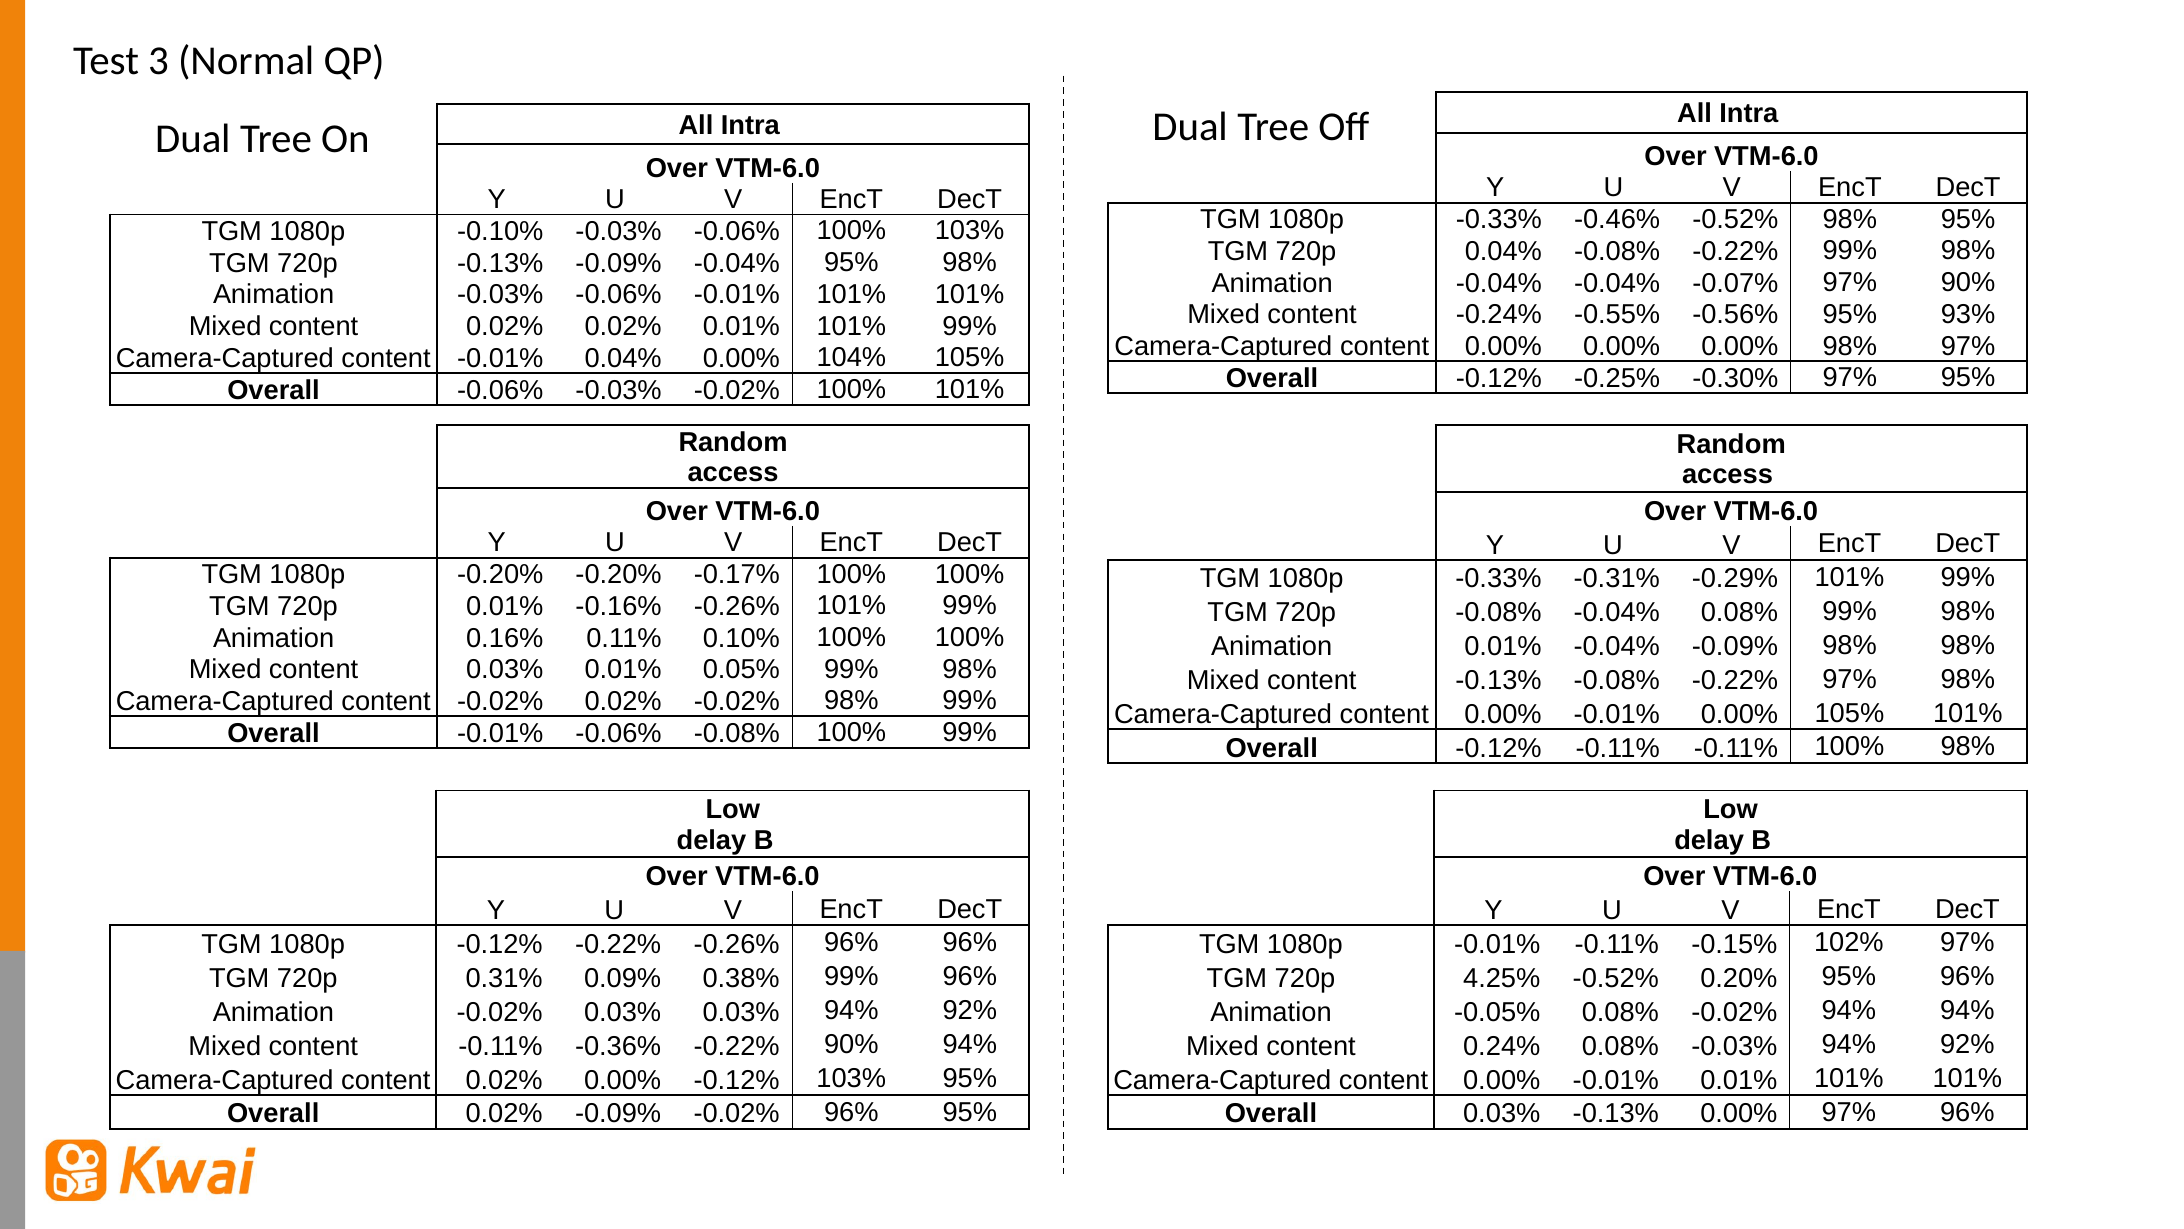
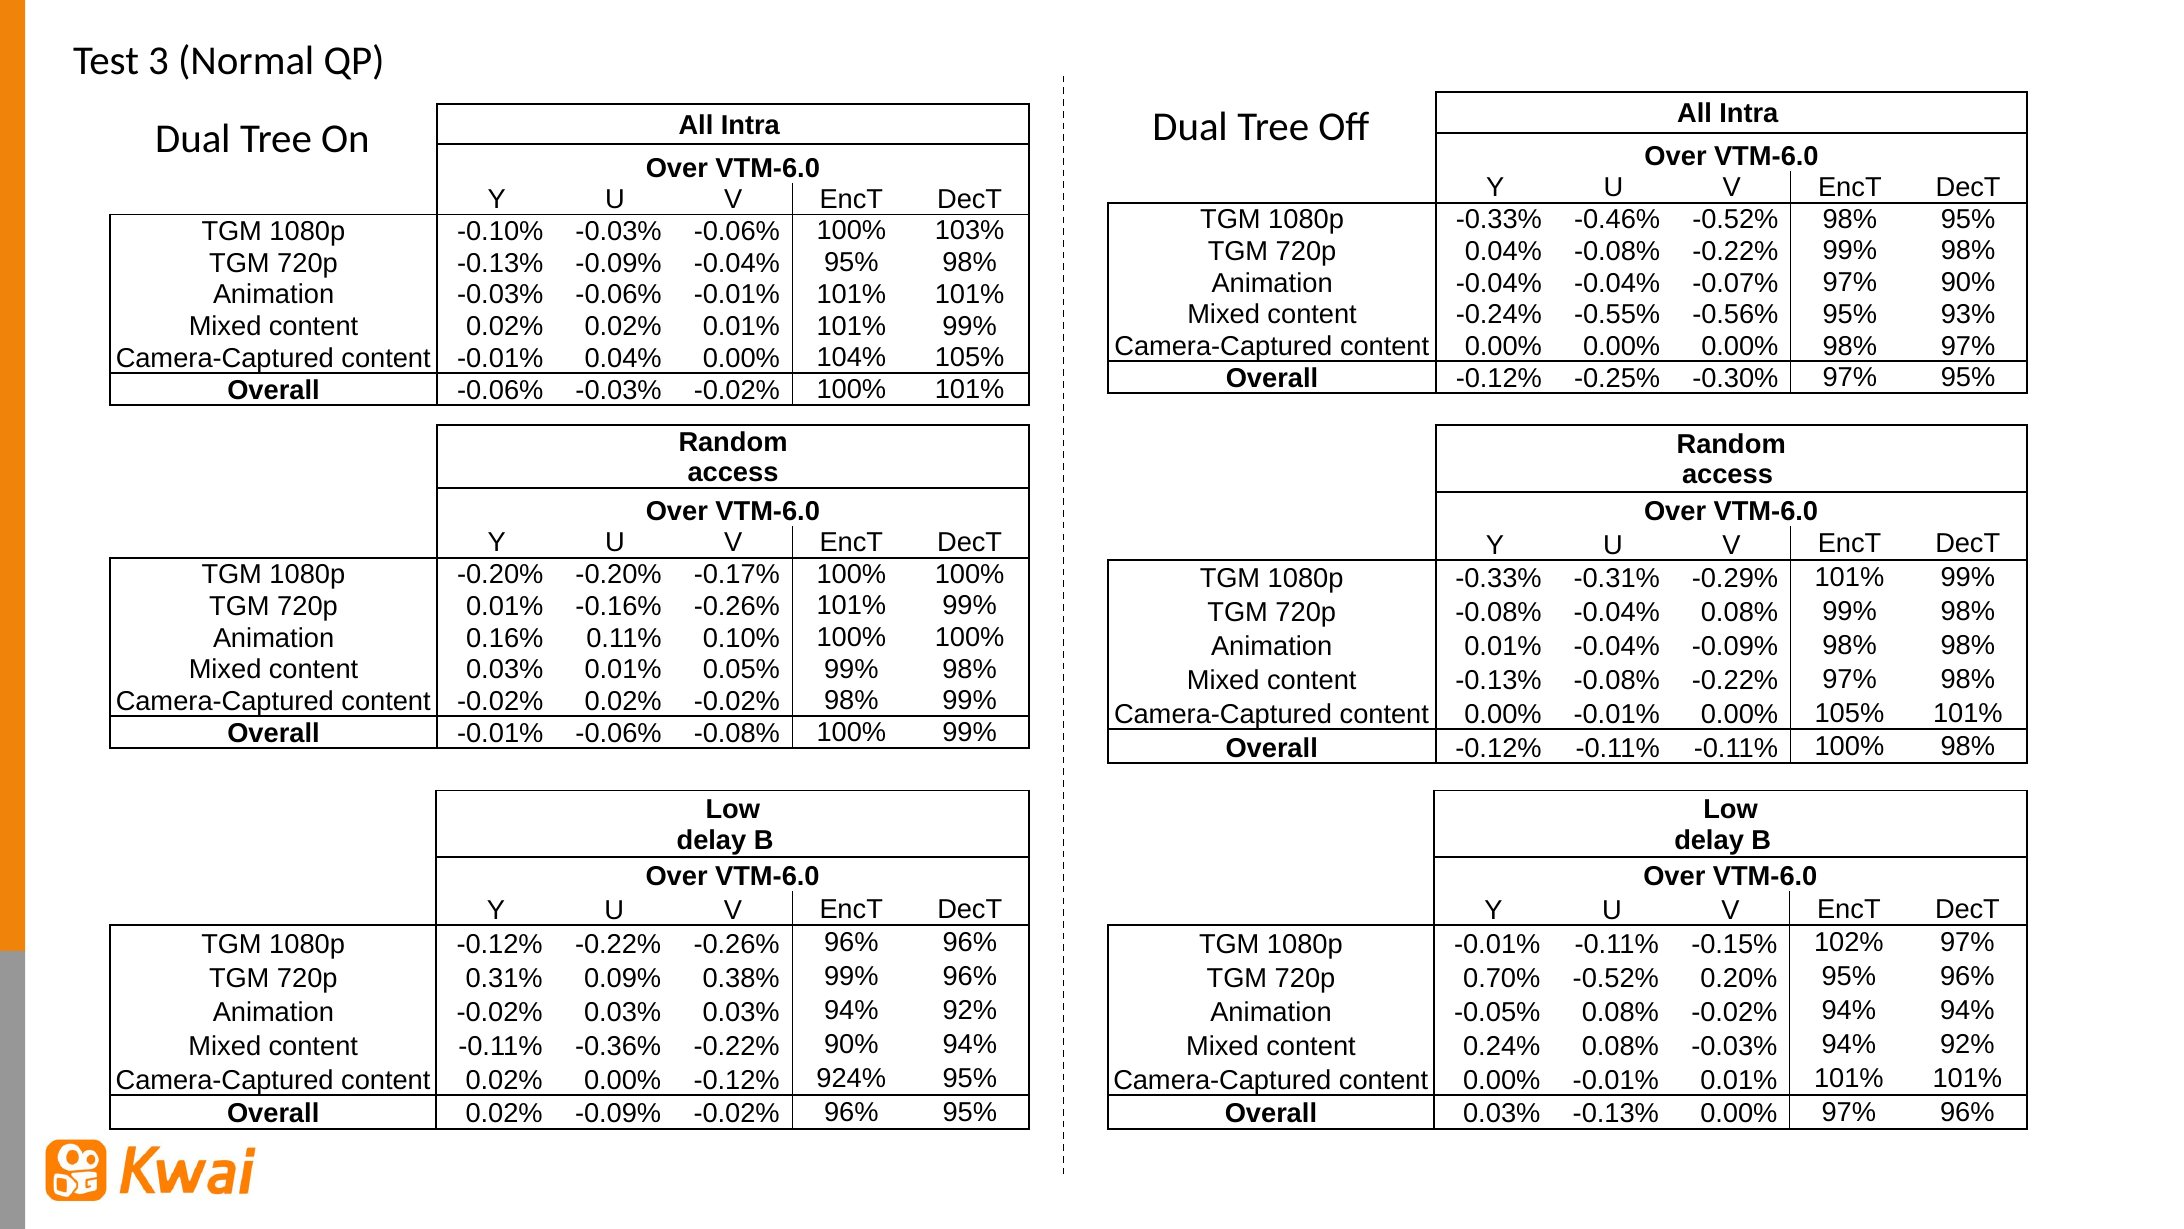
4.25%: 4.25% -> 0.70%
-0.12% 103%: 103% -> 924%
